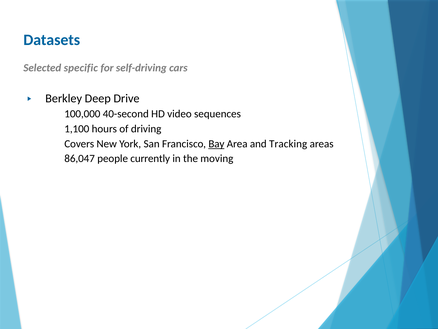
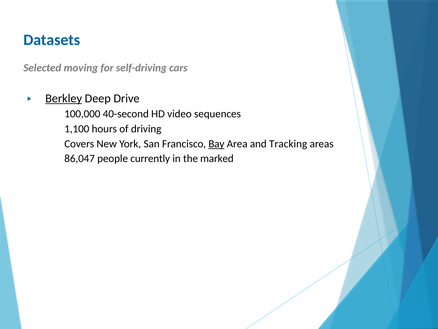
specific: specific -> moving
Berkley underline: none -> present
moving: moving -> marked
